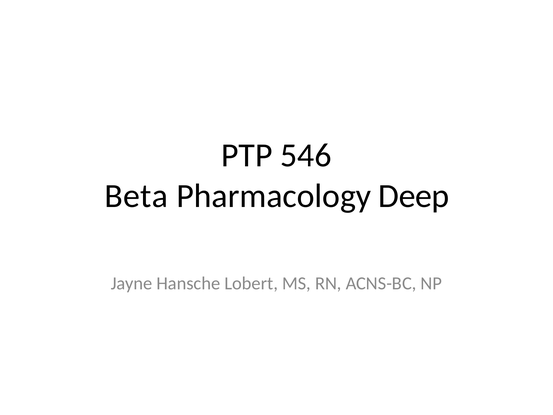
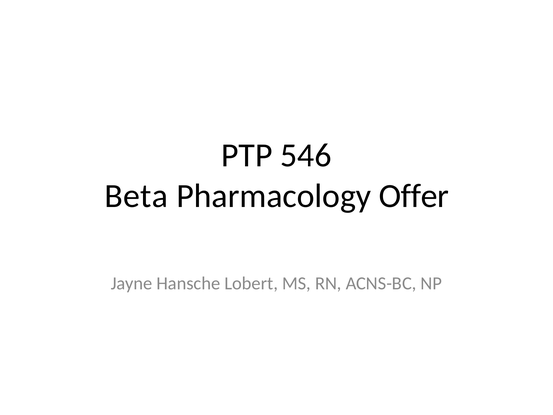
Deep: Deep -> Offer
